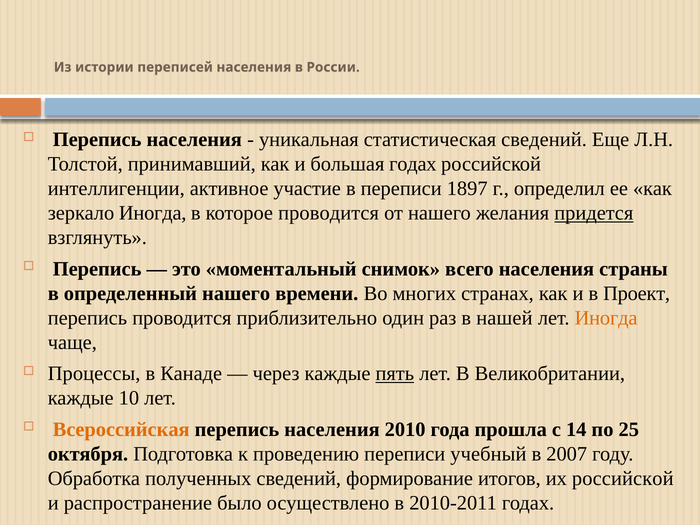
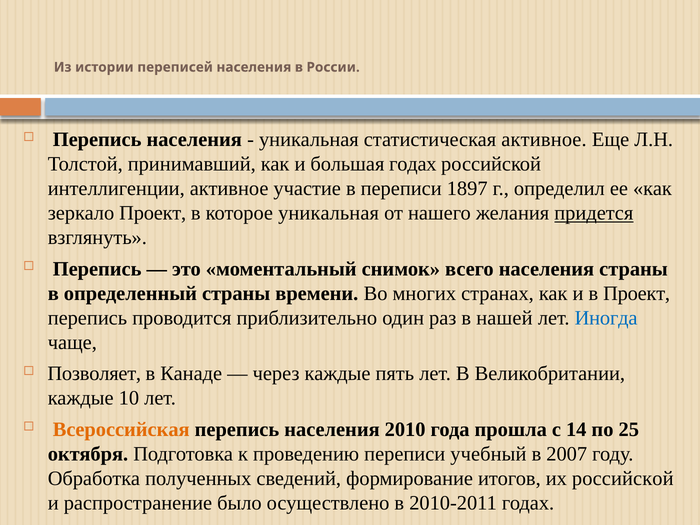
статистическая сведений: сведений -> активное
зеркало Иногда: Иногда -> Проект
которое проводится: проводится -> уникальная
определенный нашего: нашего -> страны
Иногда at (606, 318) colour: orange -> blue
Процессы: Процессы -> Позволяет
пять underline: present -> none
